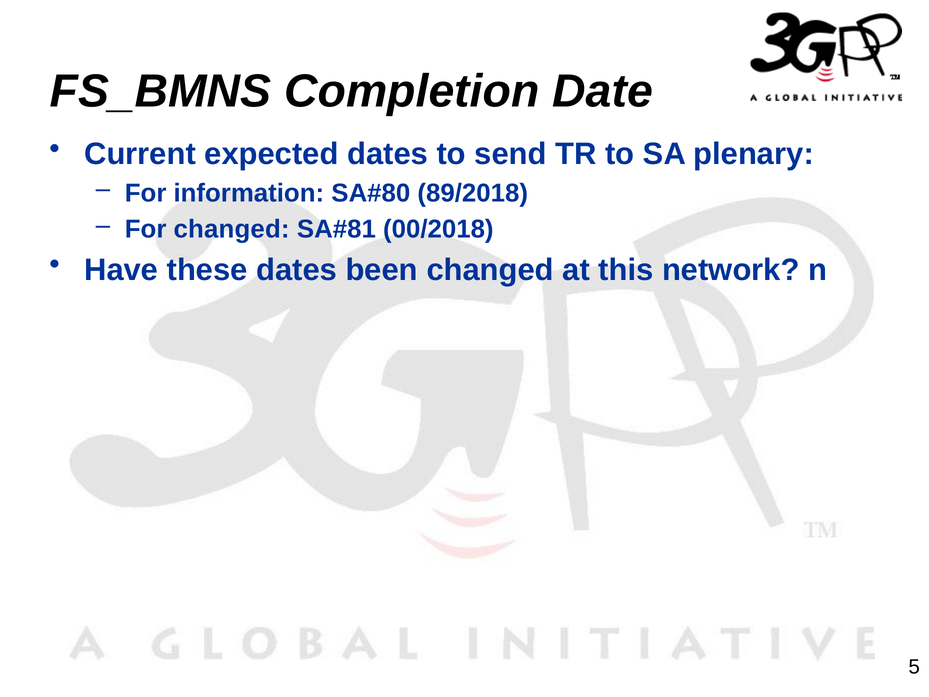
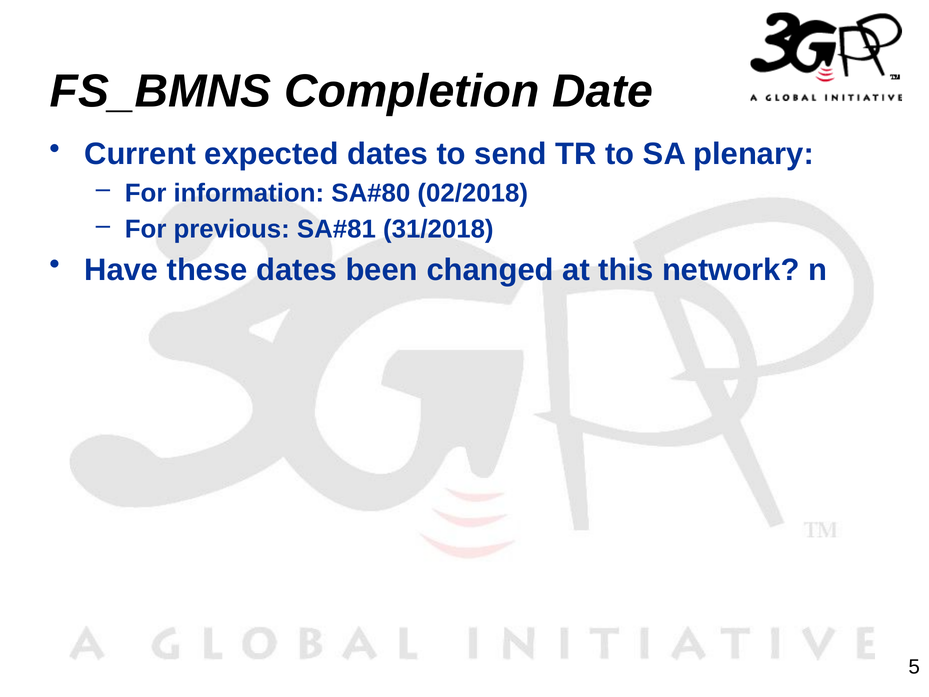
89/2018: 89/2018 -> 02/2018
For changed: changed -> previous
00/2018: 00/2018 -> 31/2018
